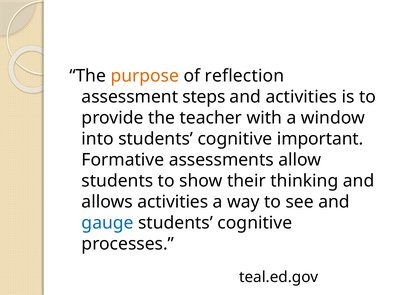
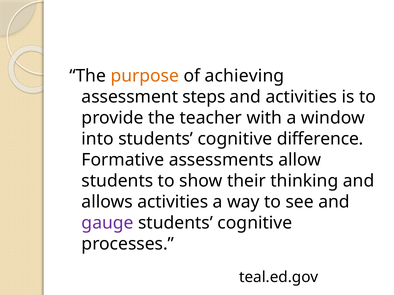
reflection: reflection -> achieving
important: important -> difference
gauge colour: blue -> purple
